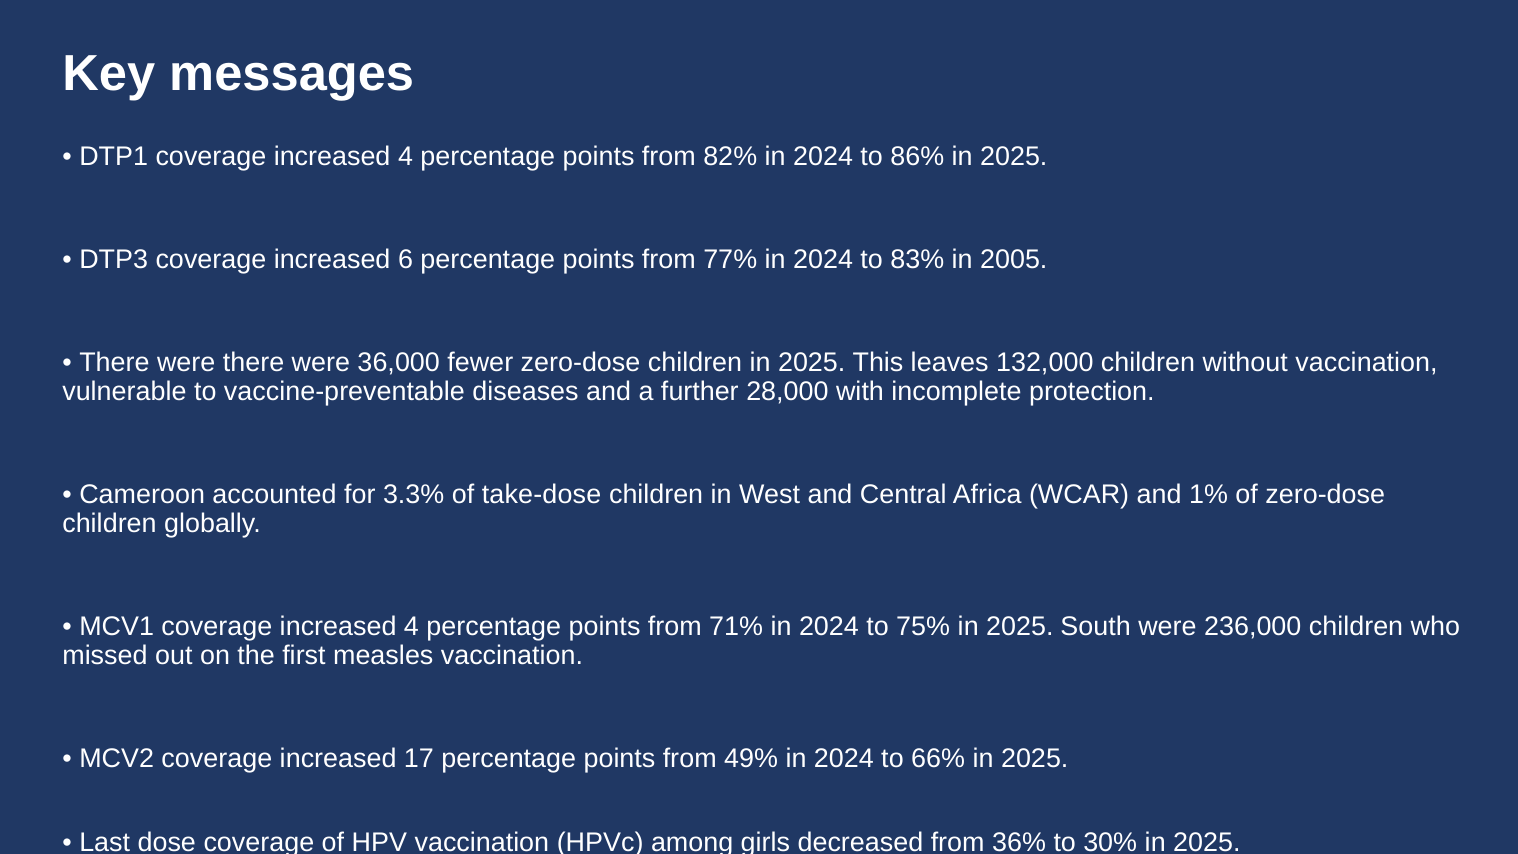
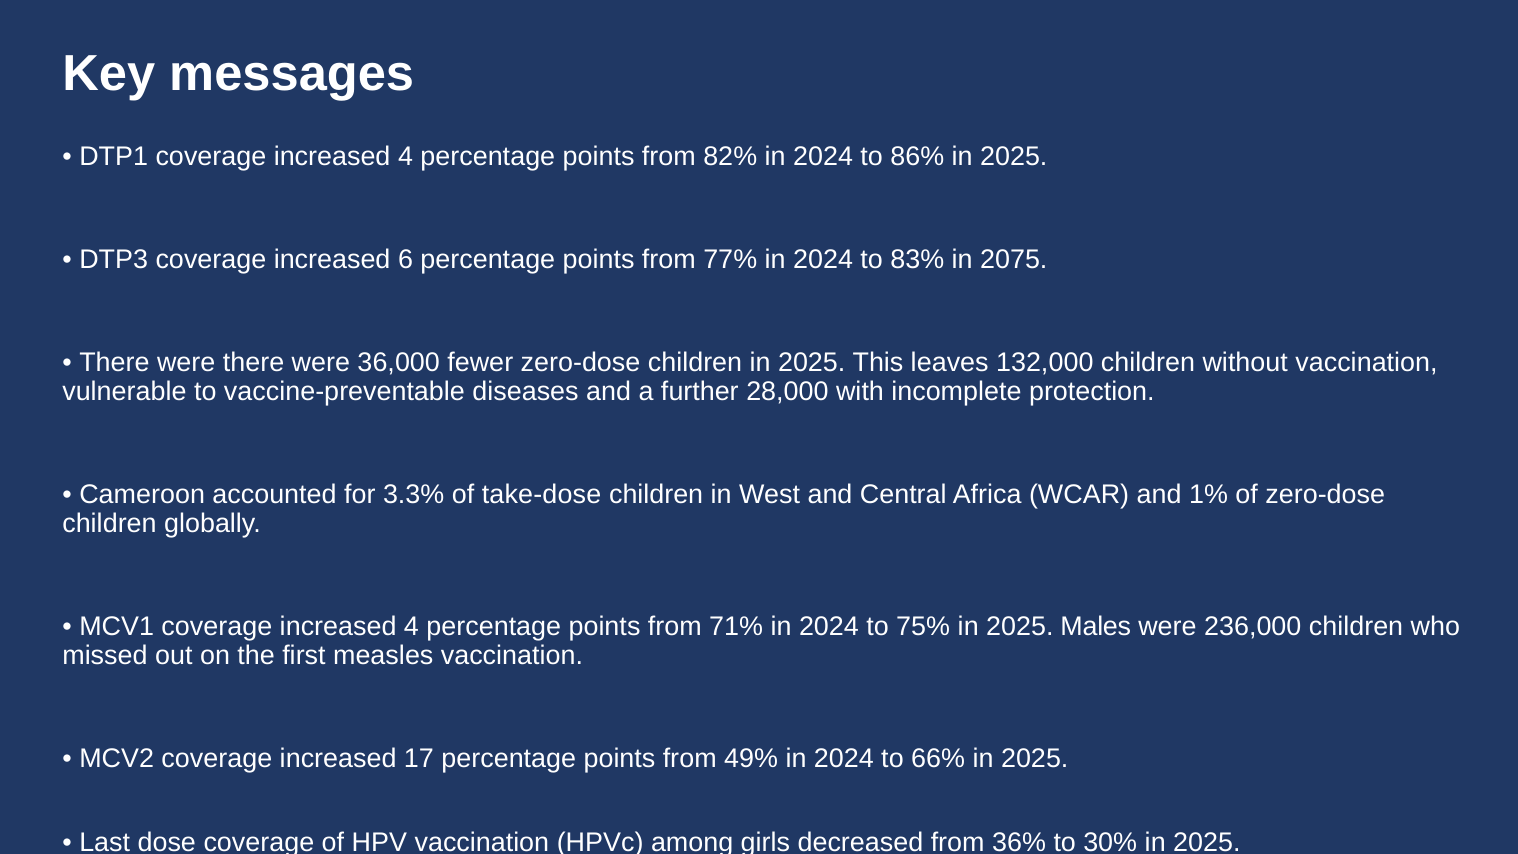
2005: 2005 -> 2075
South: South -> Males
